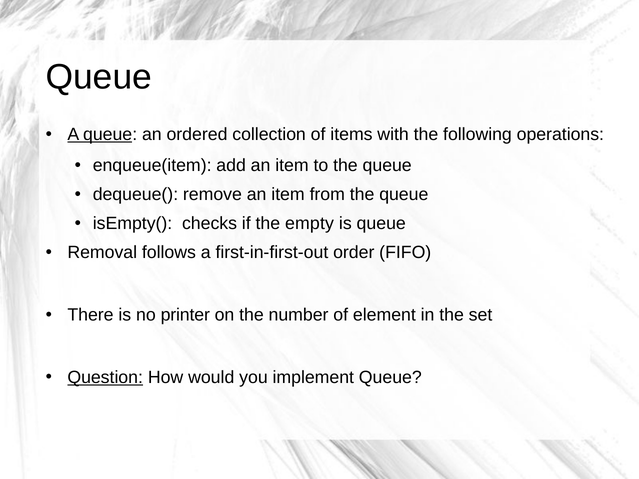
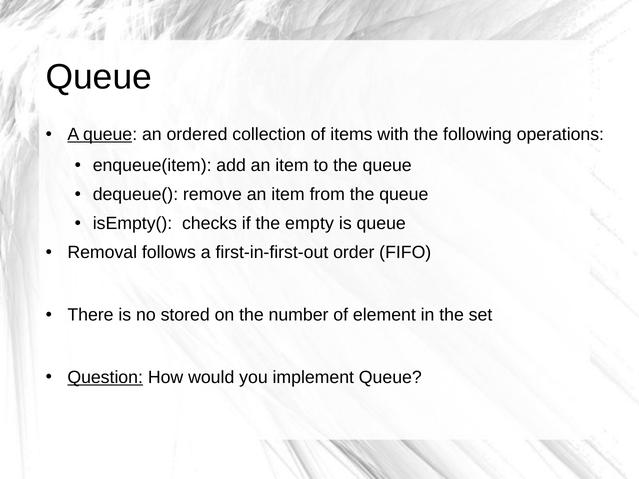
printer: printer -> stored
